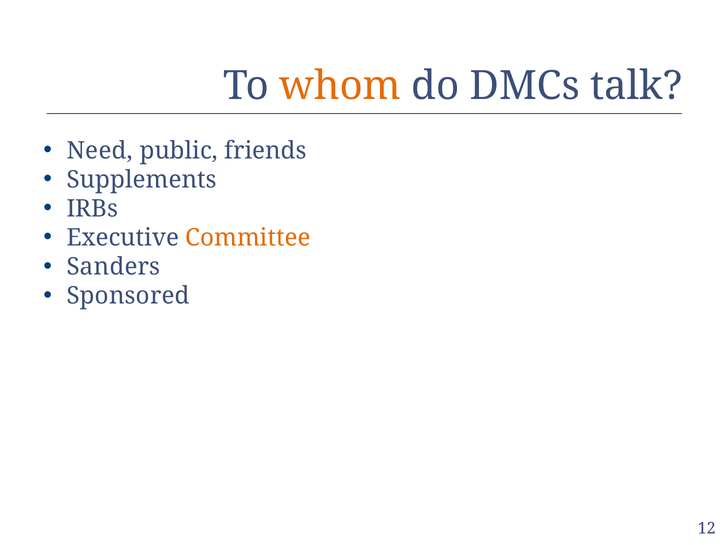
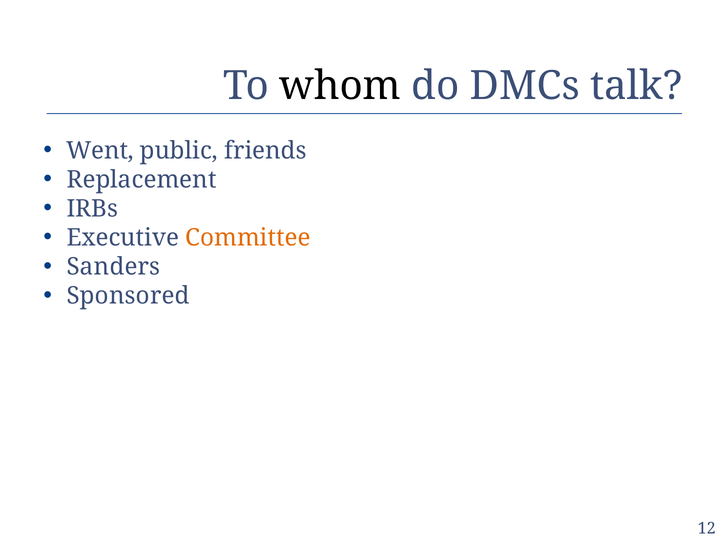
whom colour: orange -> black
Need: Need -> Went
Supplements: Supplements -> Replacement
